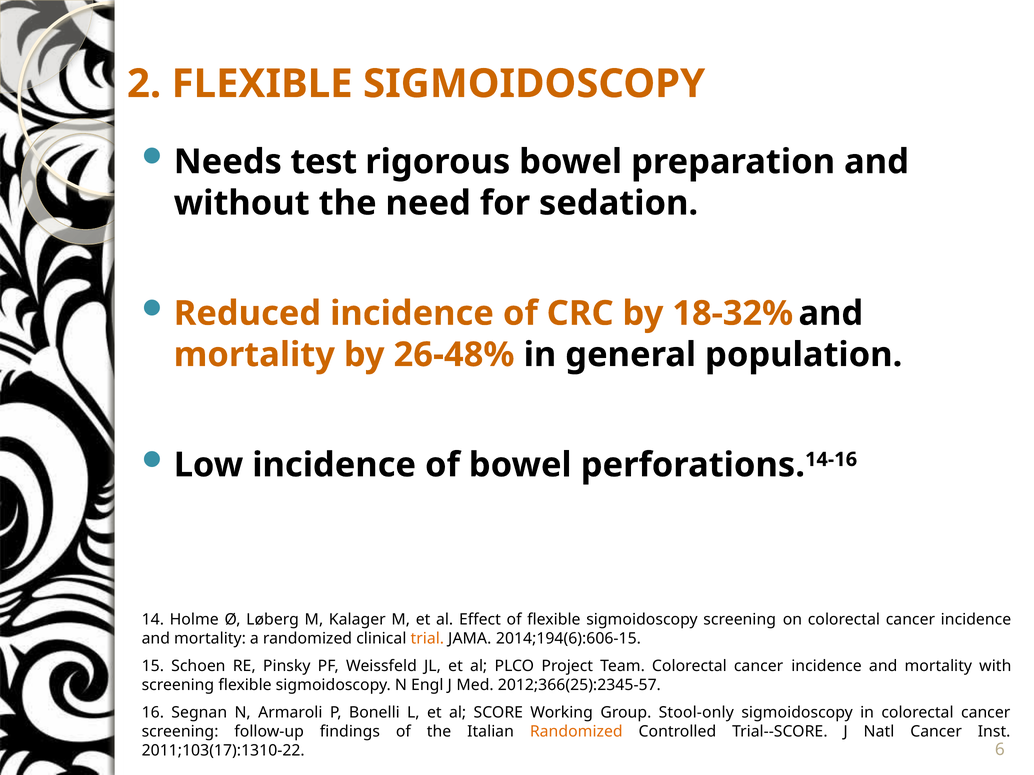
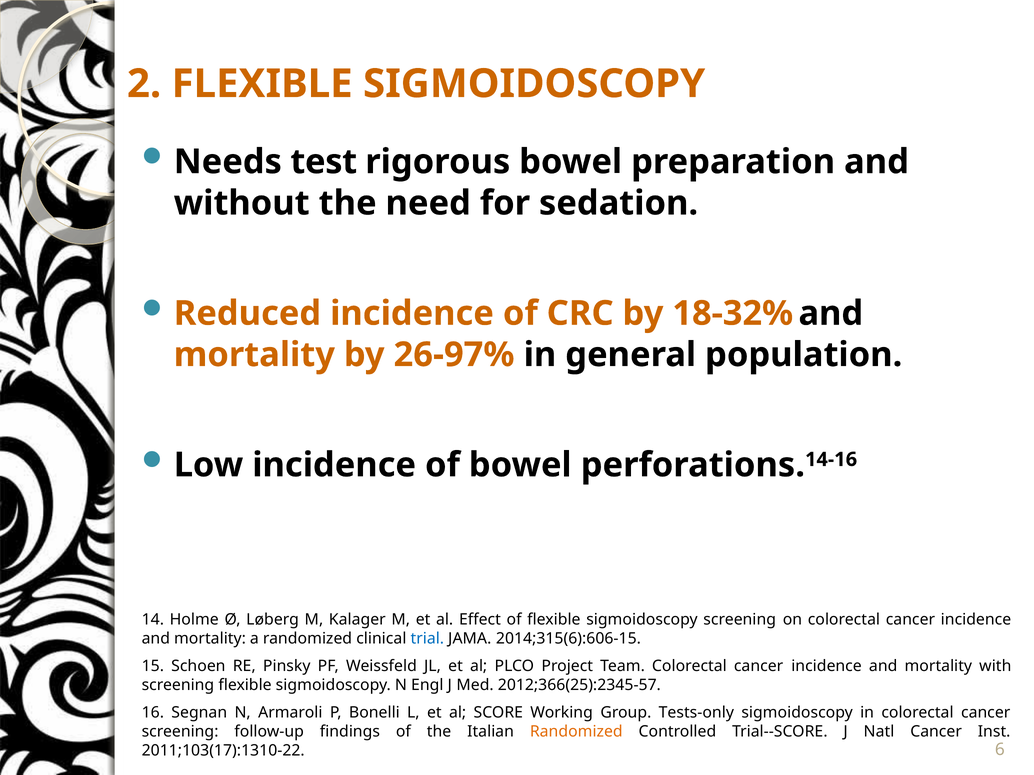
26-48%: 26-48% -> 26-97%
trial colour: orange -> blue
2014;194(6):606-15: 2014;194(6):606-15 -> 2014;315(6):606-15
Stool-only: Stool-only -> Tests-only
